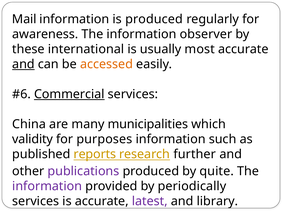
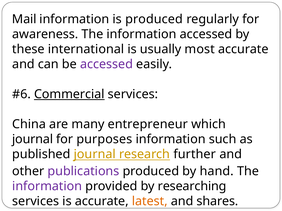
information observer: observer -> accessed
and at (23, 64) underline: present -> none
accessed at (106, 64) colour: orange -> purple
municipalities: municipalities -> entrepreneur
validity at (33, 140): validity -> journal
published reports: reports -> journal
quite: quite -> hand
periodically: periodically -> researching
latest colour: purple -> orange
library: library -> shares
